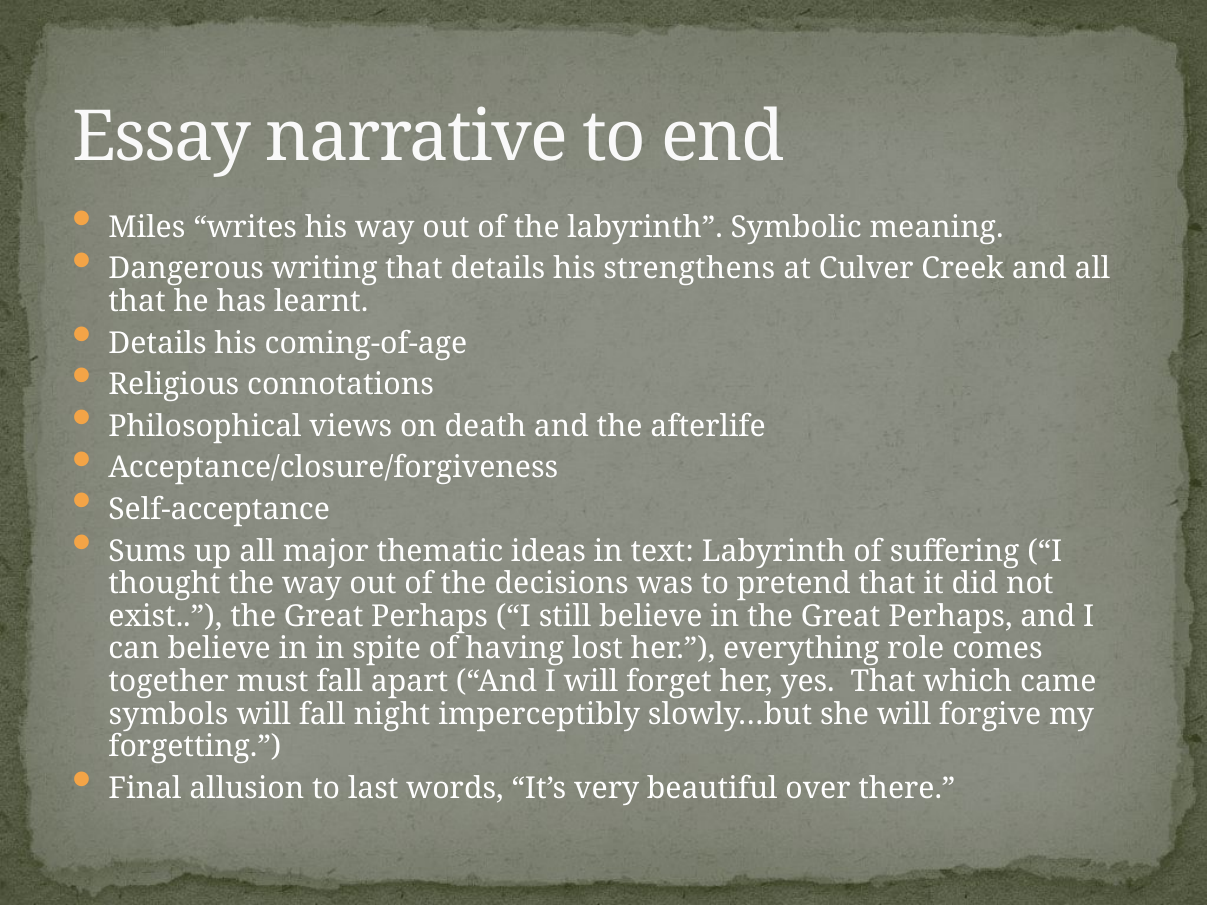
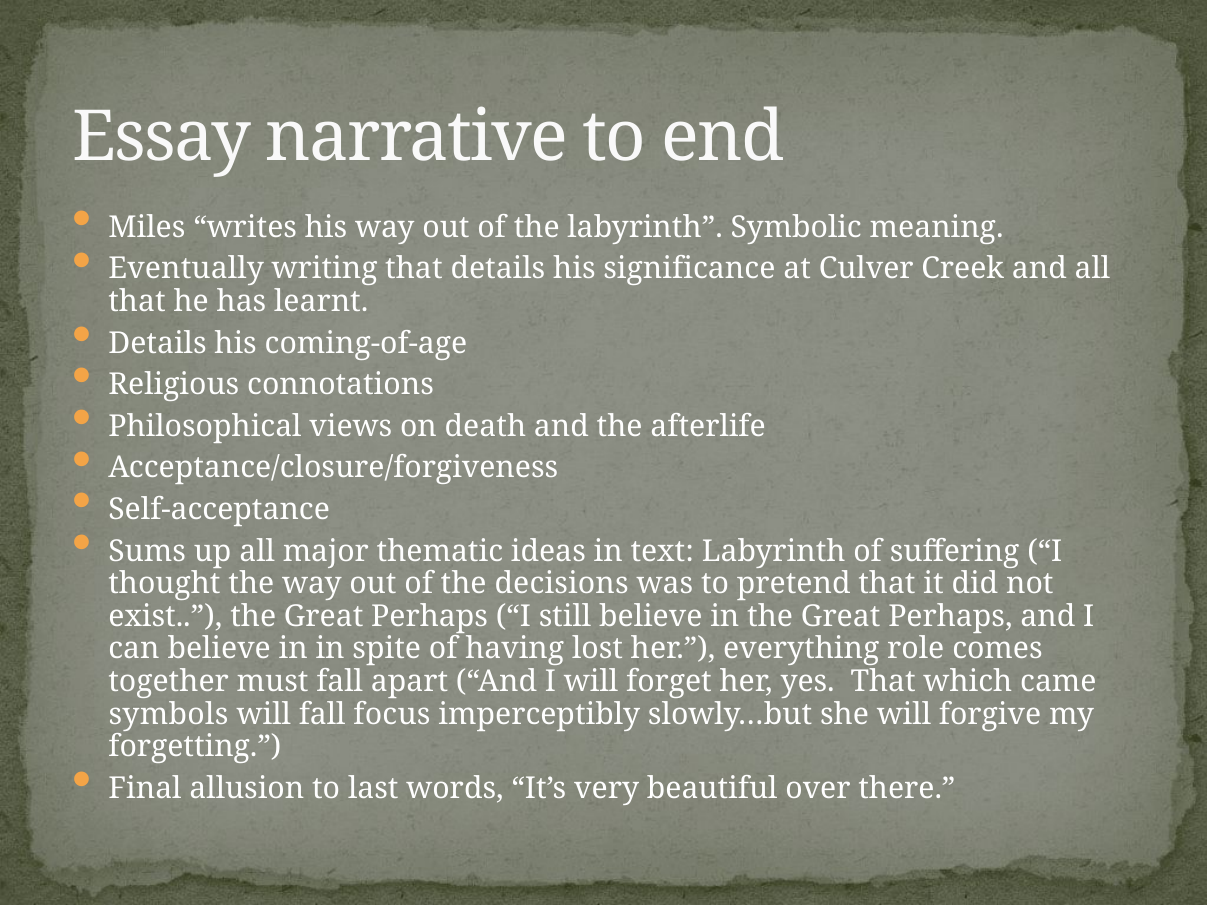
Dangerous: Dangerous -> Eventually
strengthens: strengthens -> significance
night: night -> focus
